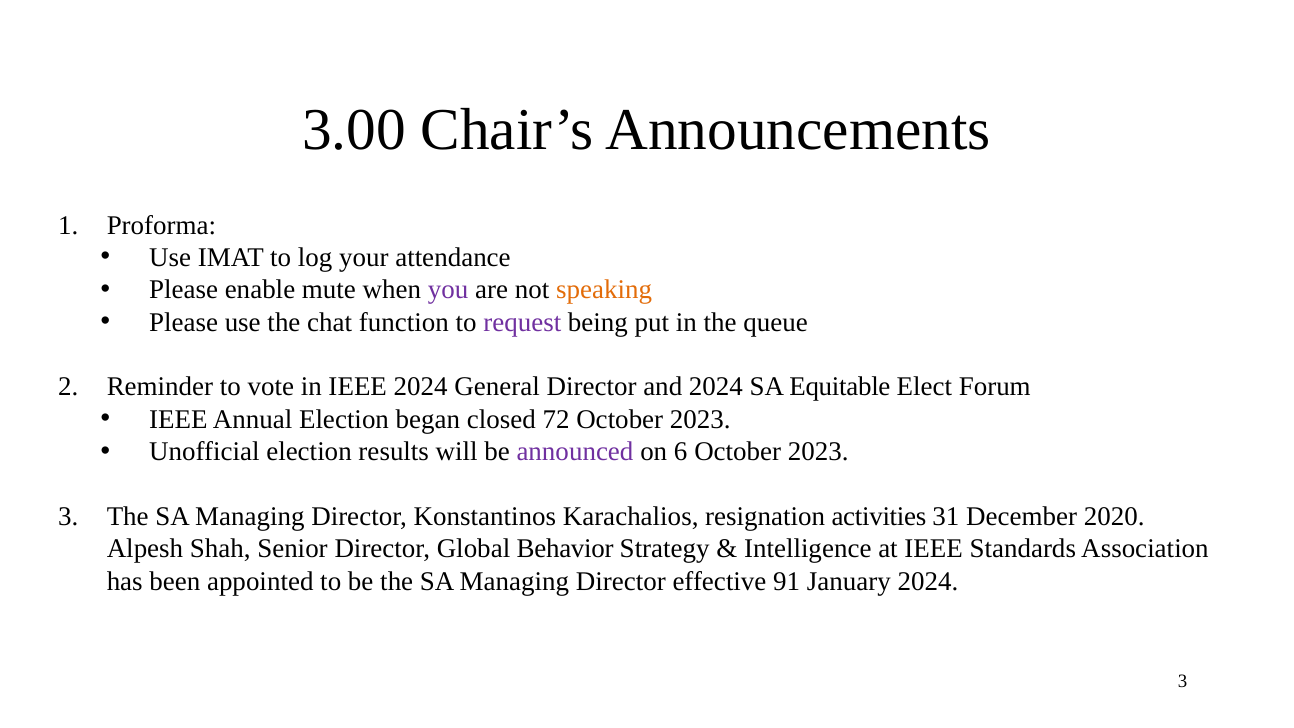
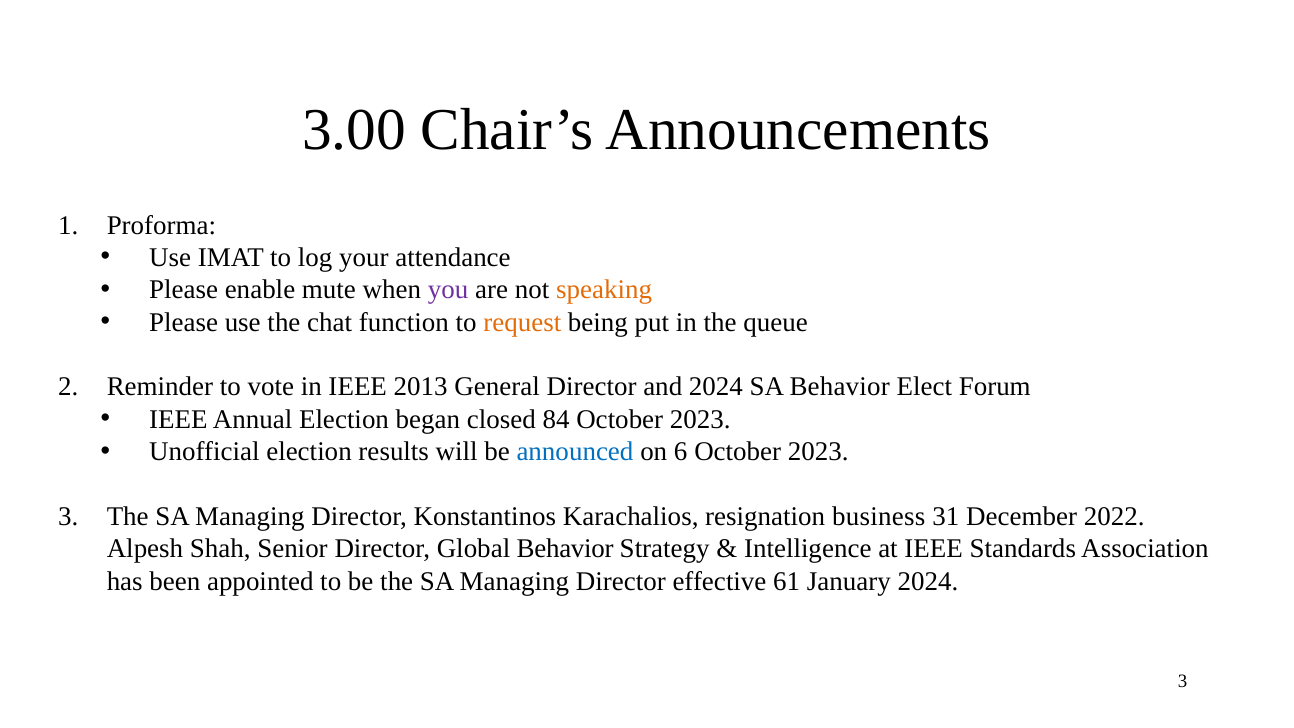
request colour: purple -> orange
IEEE 2024: 2024 -> 2013
SA Equitable: Equitable -> Behavior
72: 72 -> 84
announced colour: purple -> blue
activities: activities -> business
2020: 2020 -> 2022
91: 91 -> 61
